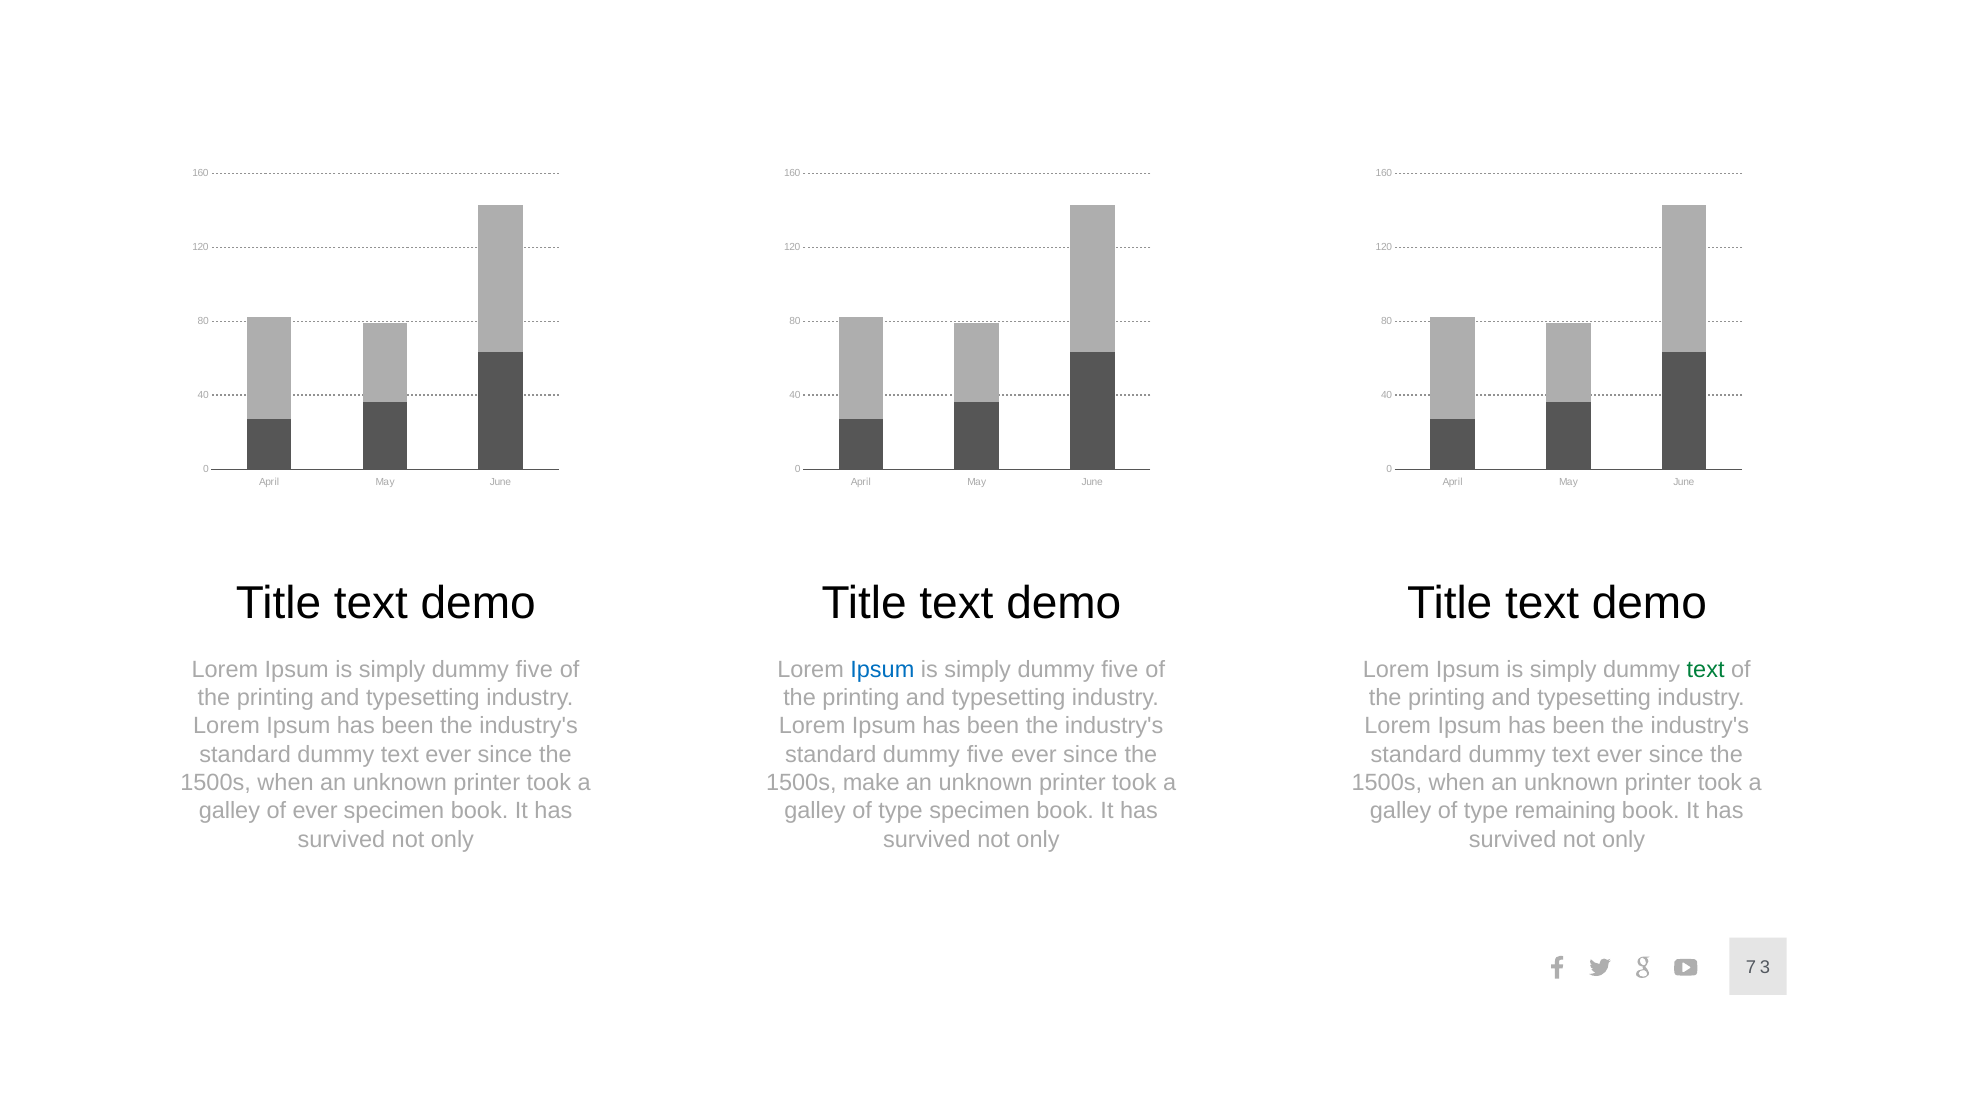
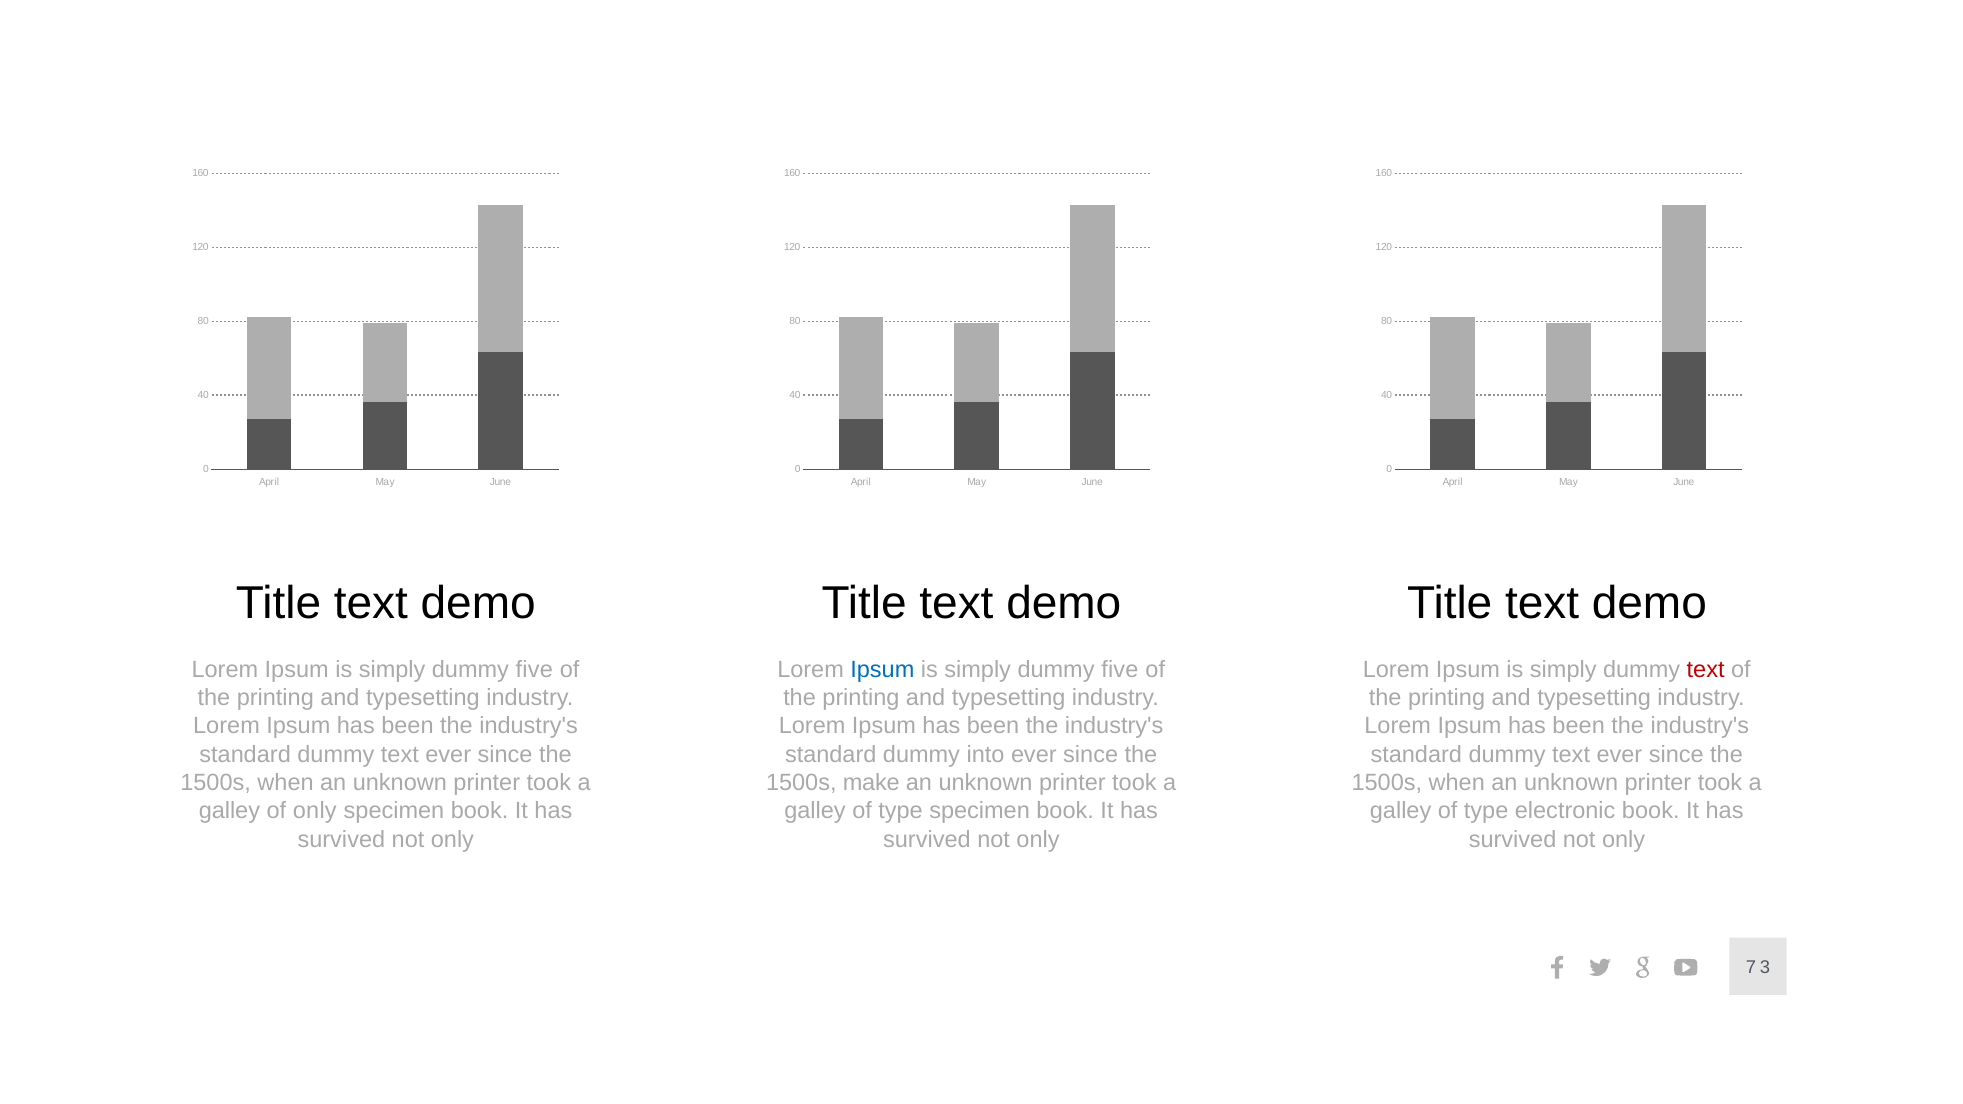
text at (1706, 670) colour: green -> red
standard dummy five: five -> into
of ever: ever -> only
remaining: remaining -> electronic
